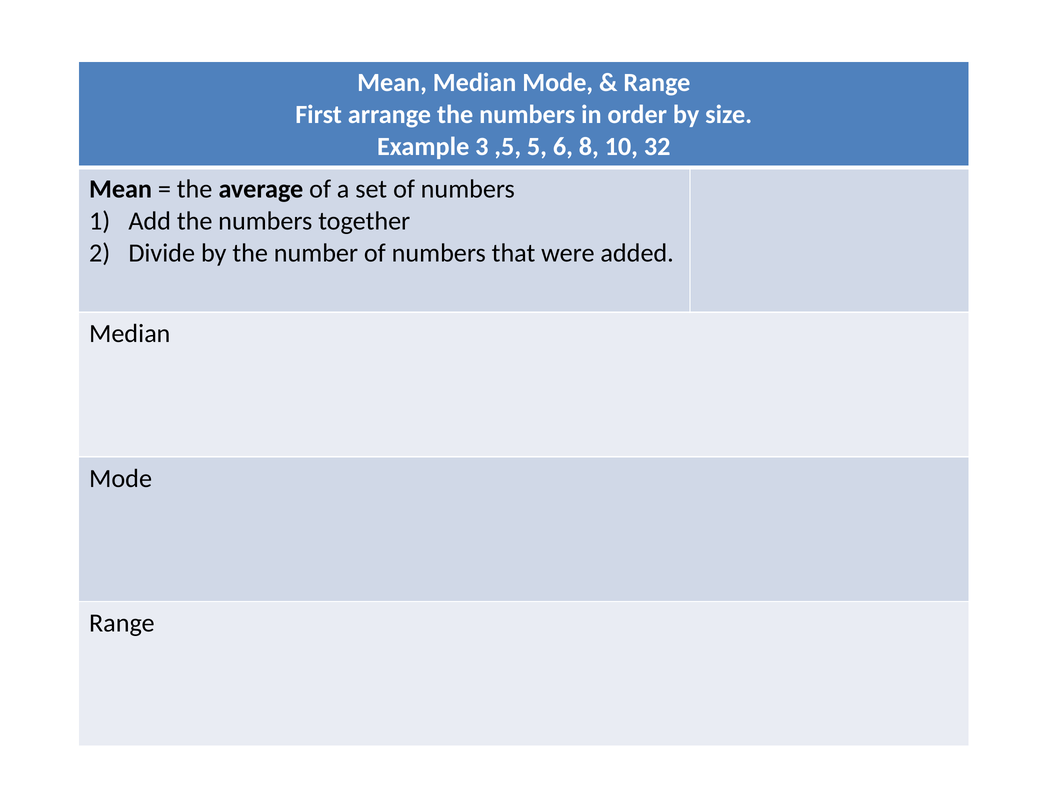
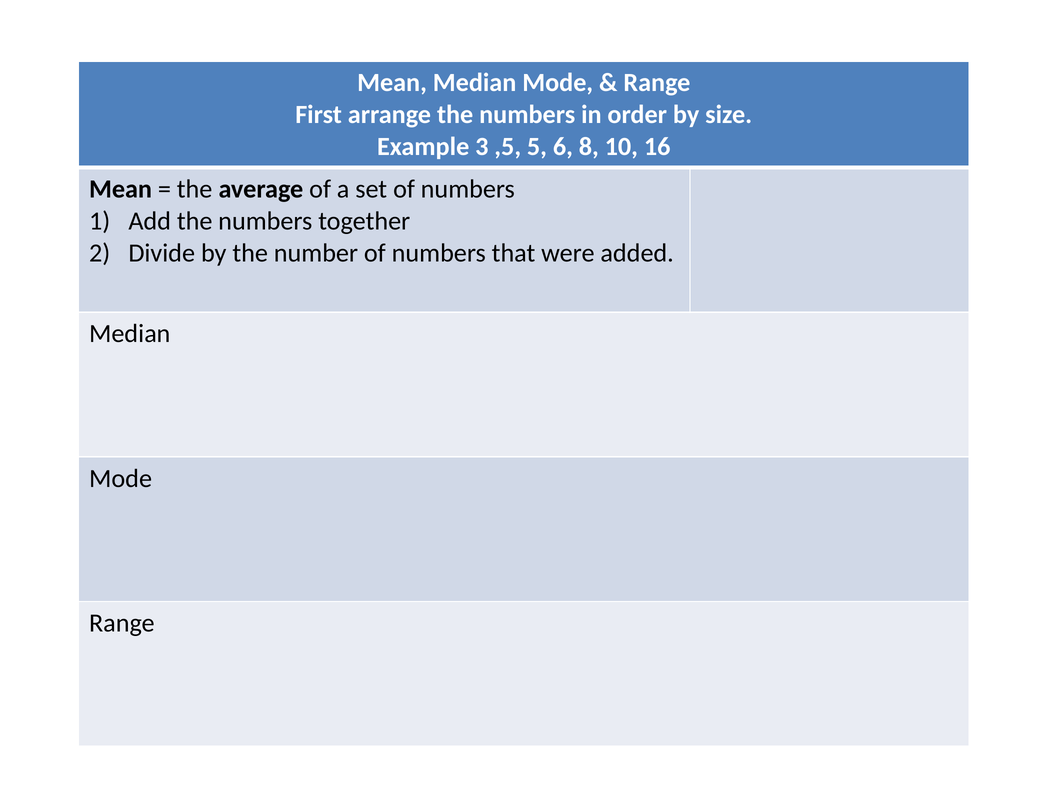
32: 32 -> 16
